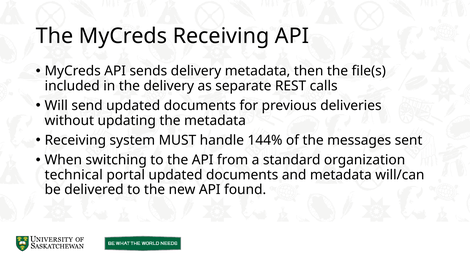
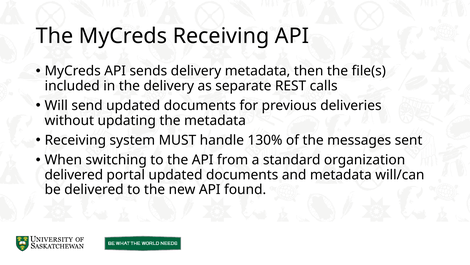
144%: 144% -> 130%
technical at (74, 174): technical -> delivered
